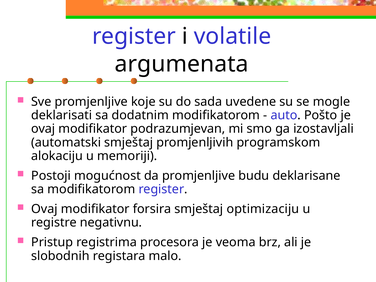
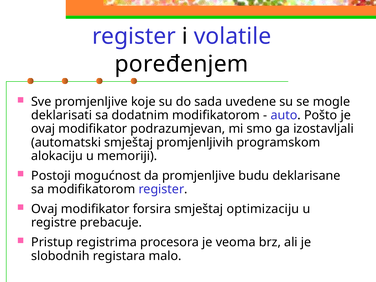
argumenata: argumenata -> poređenjem
negativnu: negativnu -> prebacuje
